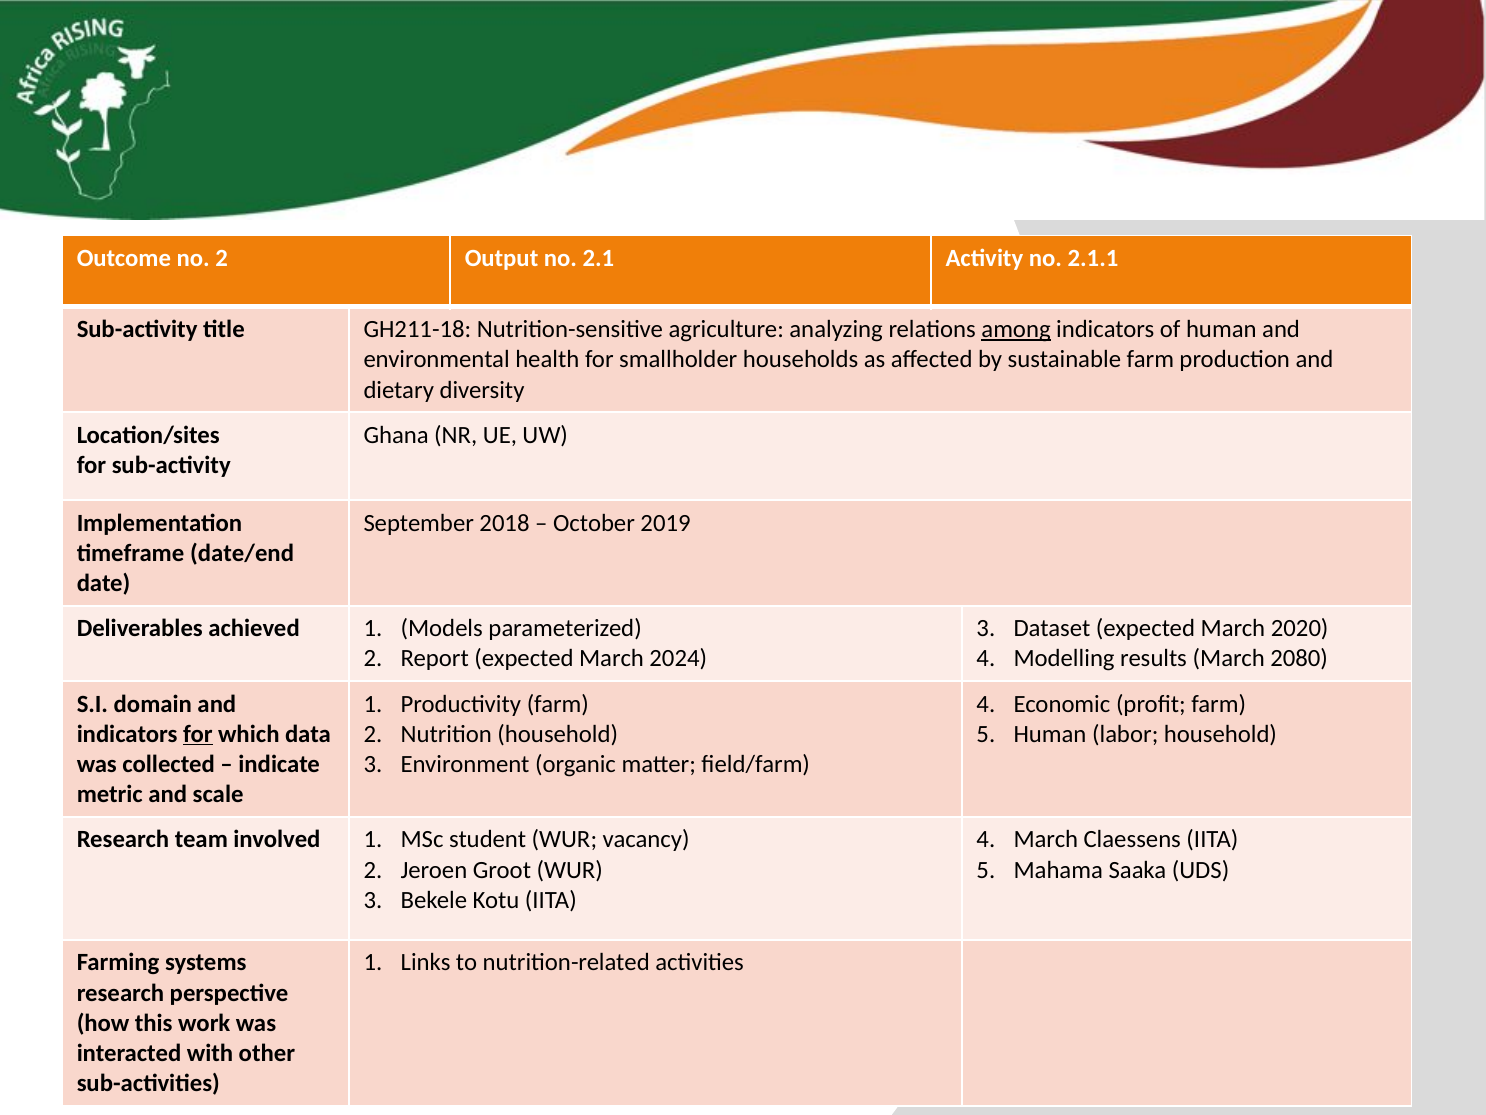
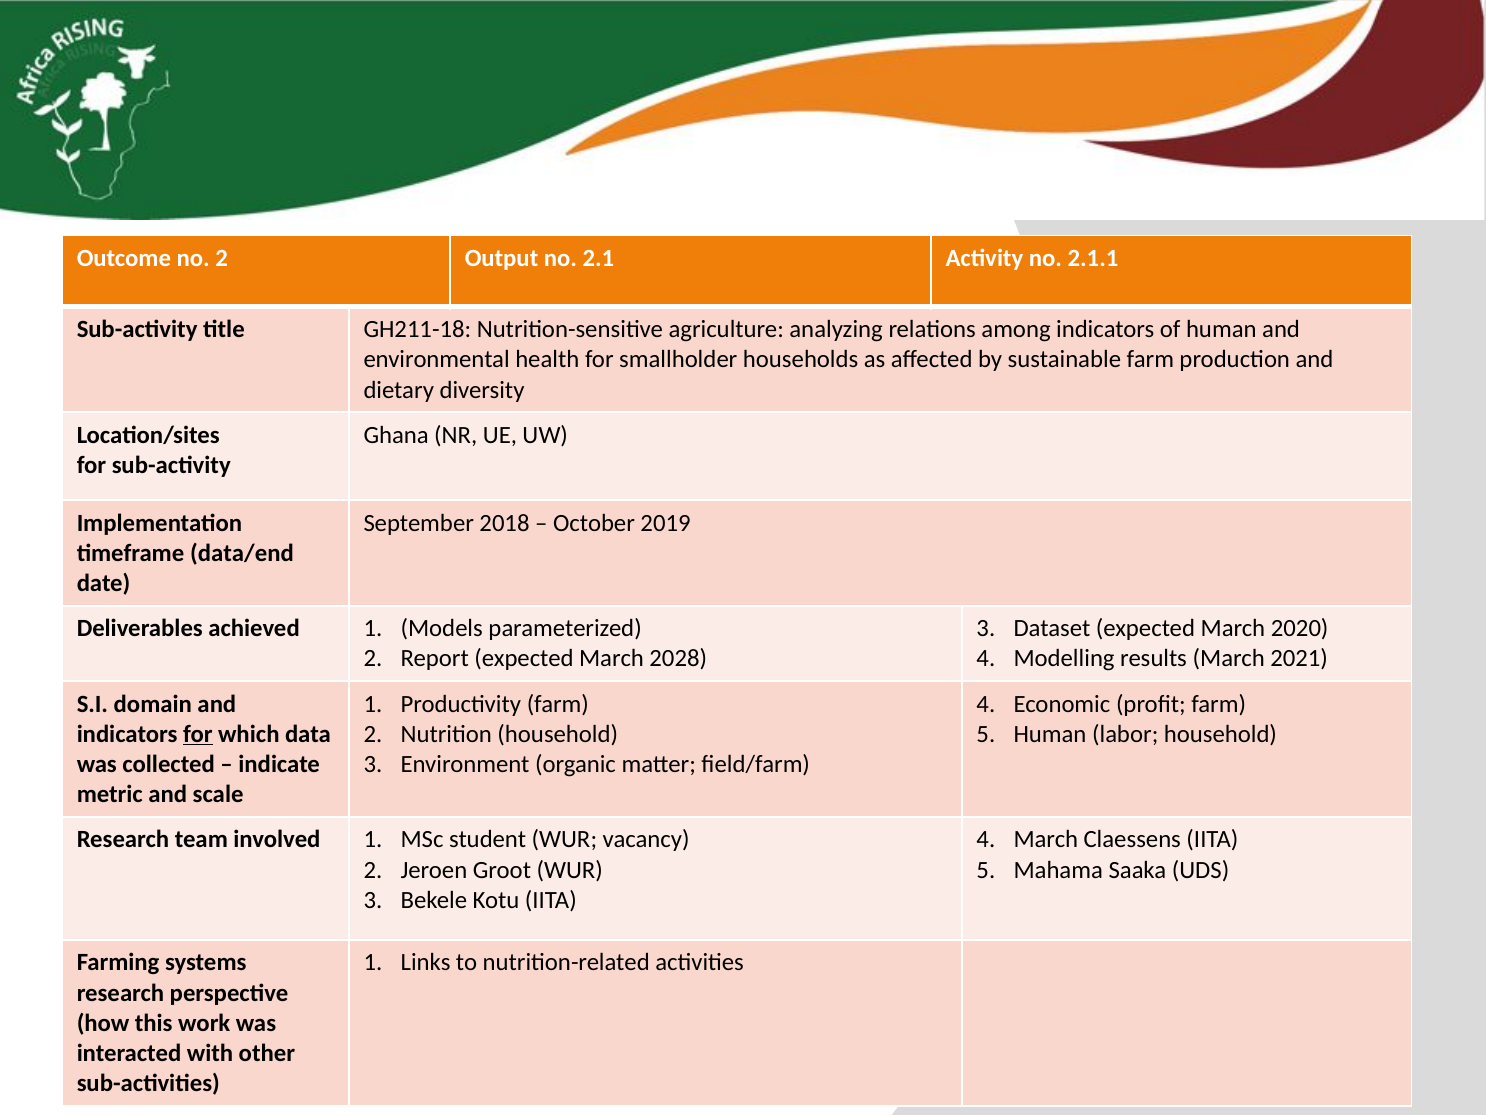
among underline: present -> none
date/end: date/end -> data/end
2024: 2024 -> 2028
2080: 2080 -> 2021
